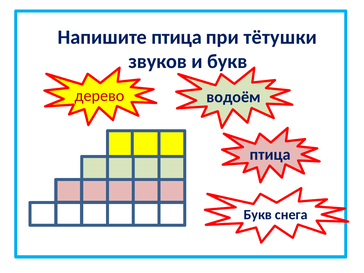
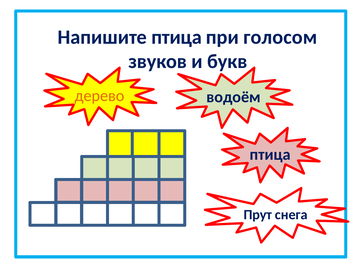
тётушки: тётушки -> голосом
дерево colour: red -> orange
Букв at (258, 215): Букв -> Прут
